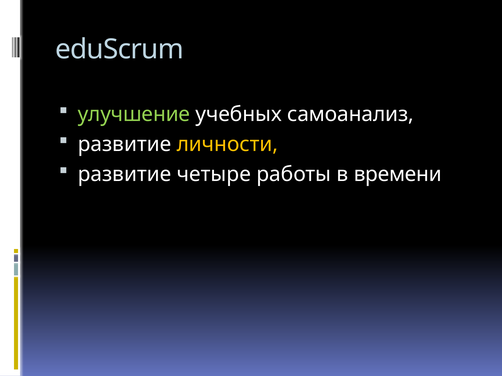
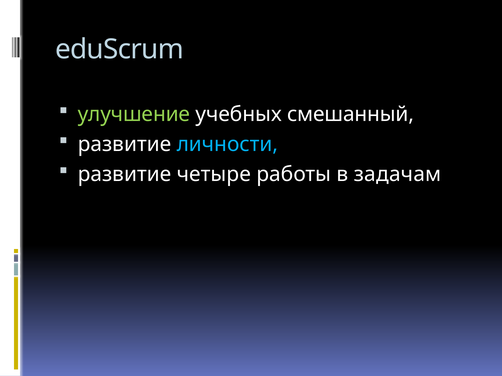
самоанализ: самоанализ -> смешанный
личности colour: yellow -> light blue
времени: времени -> задачам
